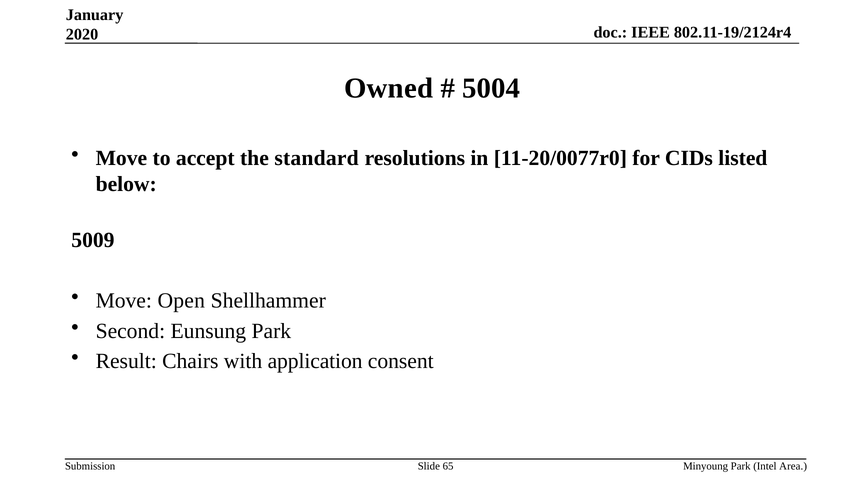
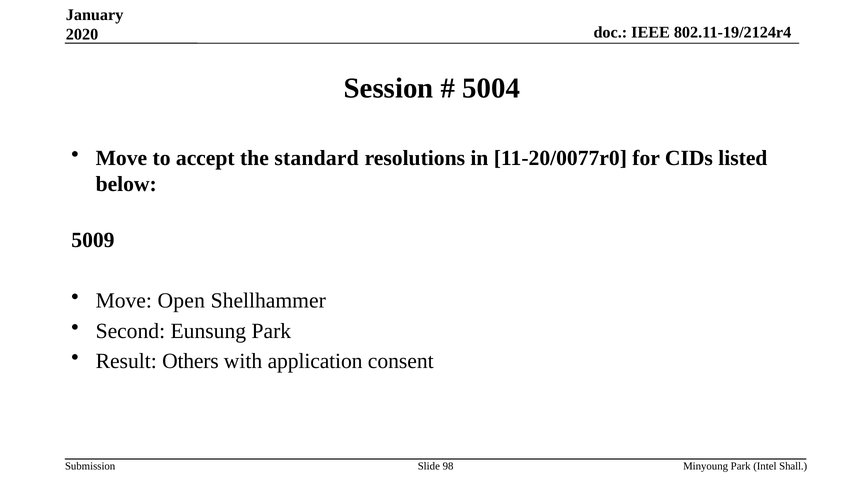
Owned: Owned -> Session
Chairs: Chairs -> Others
65: 65 -> 98
Area: Area -> Shall
